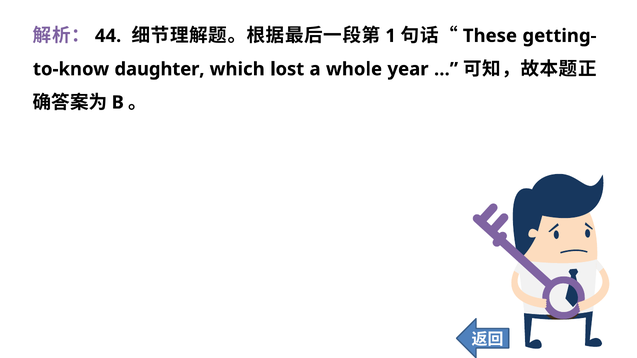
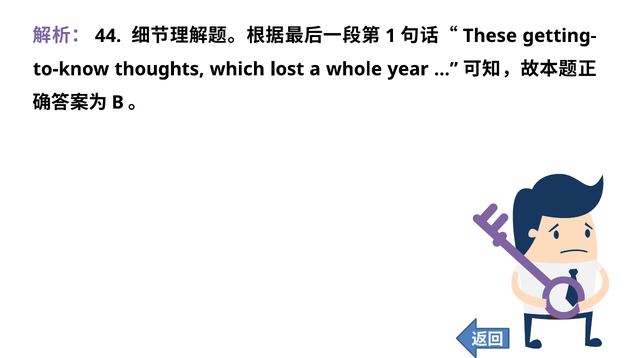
daughter: daughter -> thoughts
